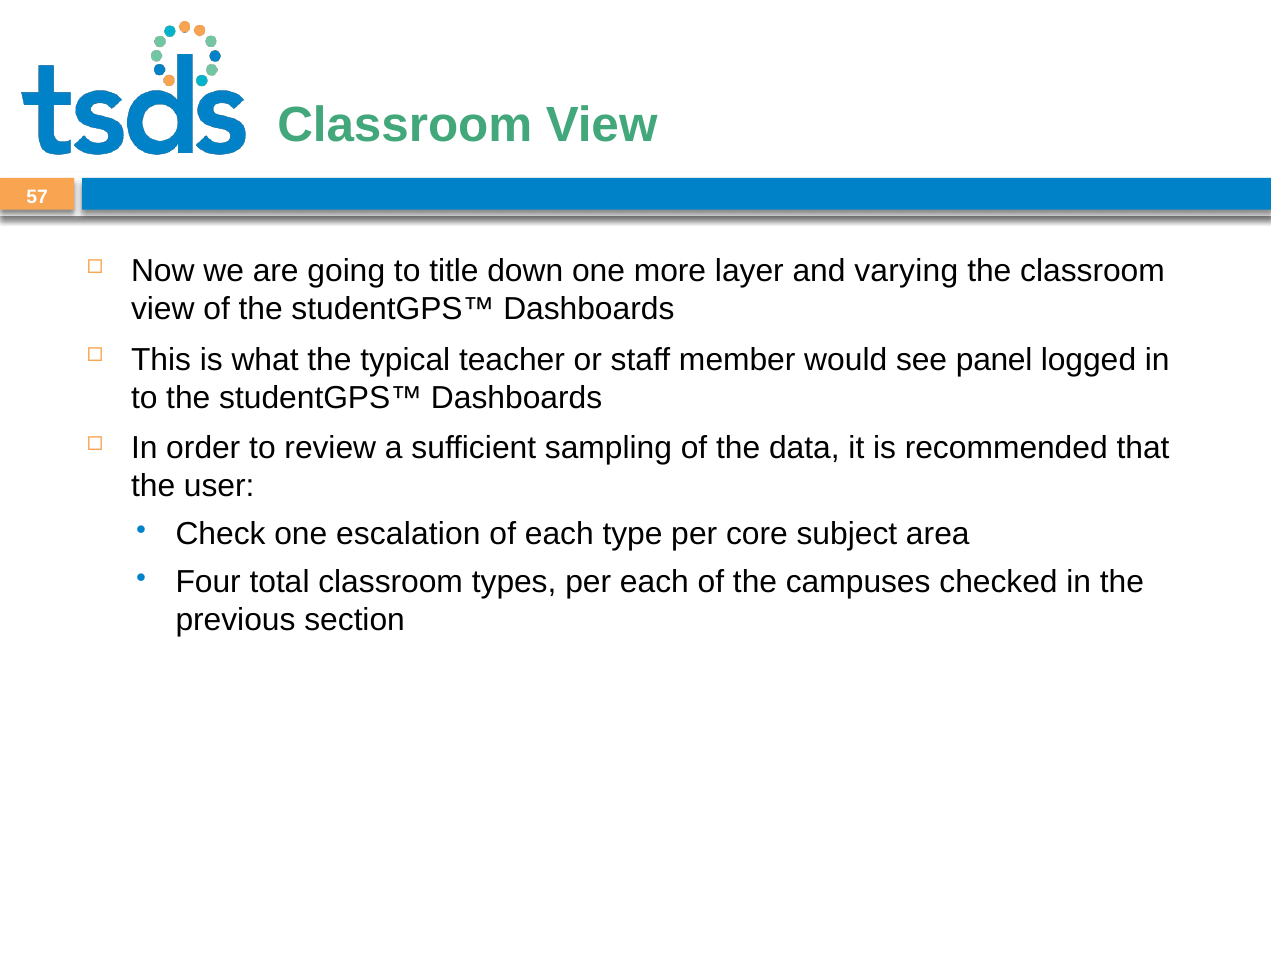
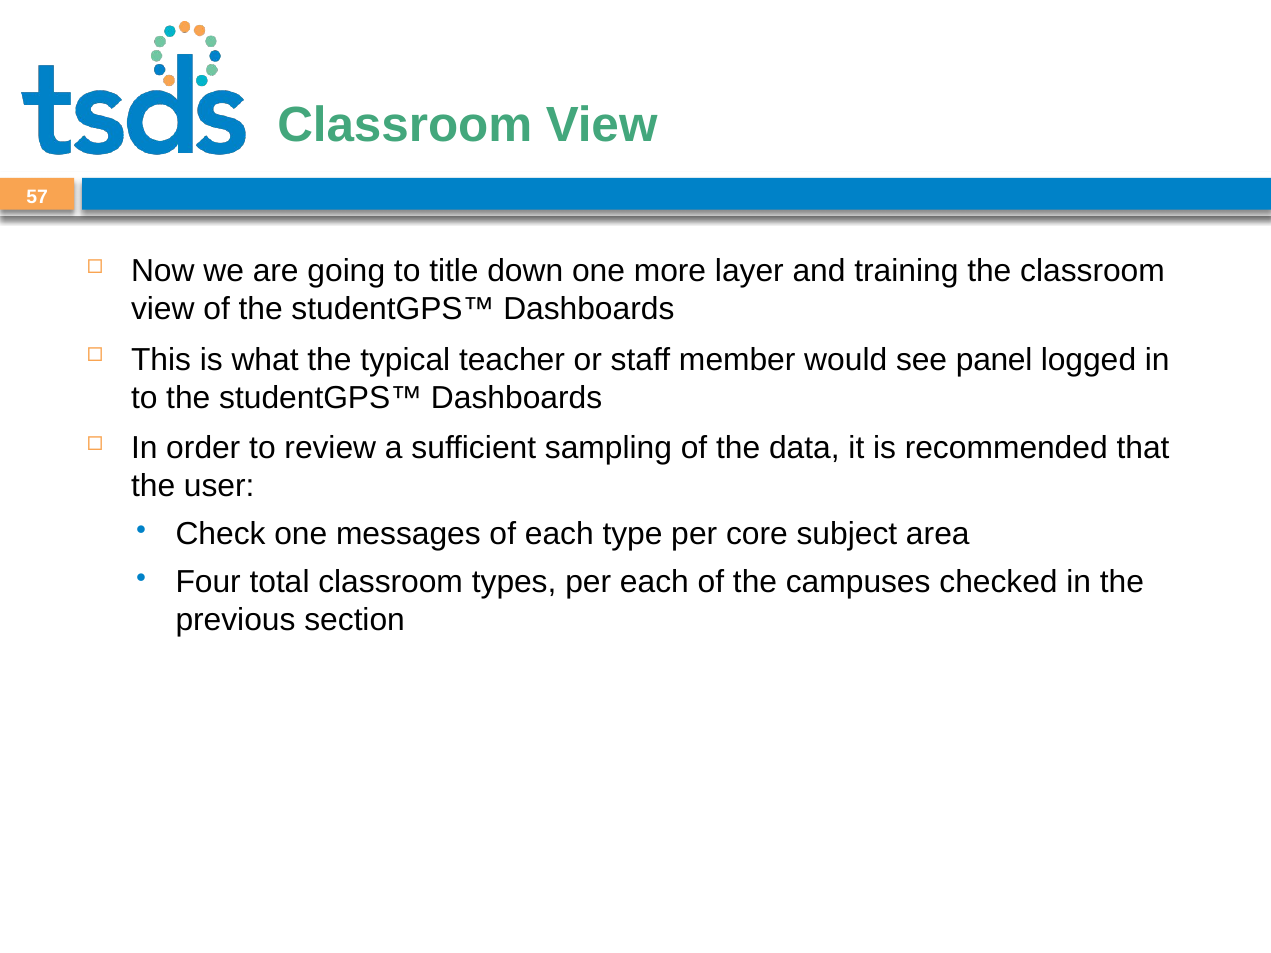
varying: varying -> training
escalation: escalation -> messages
